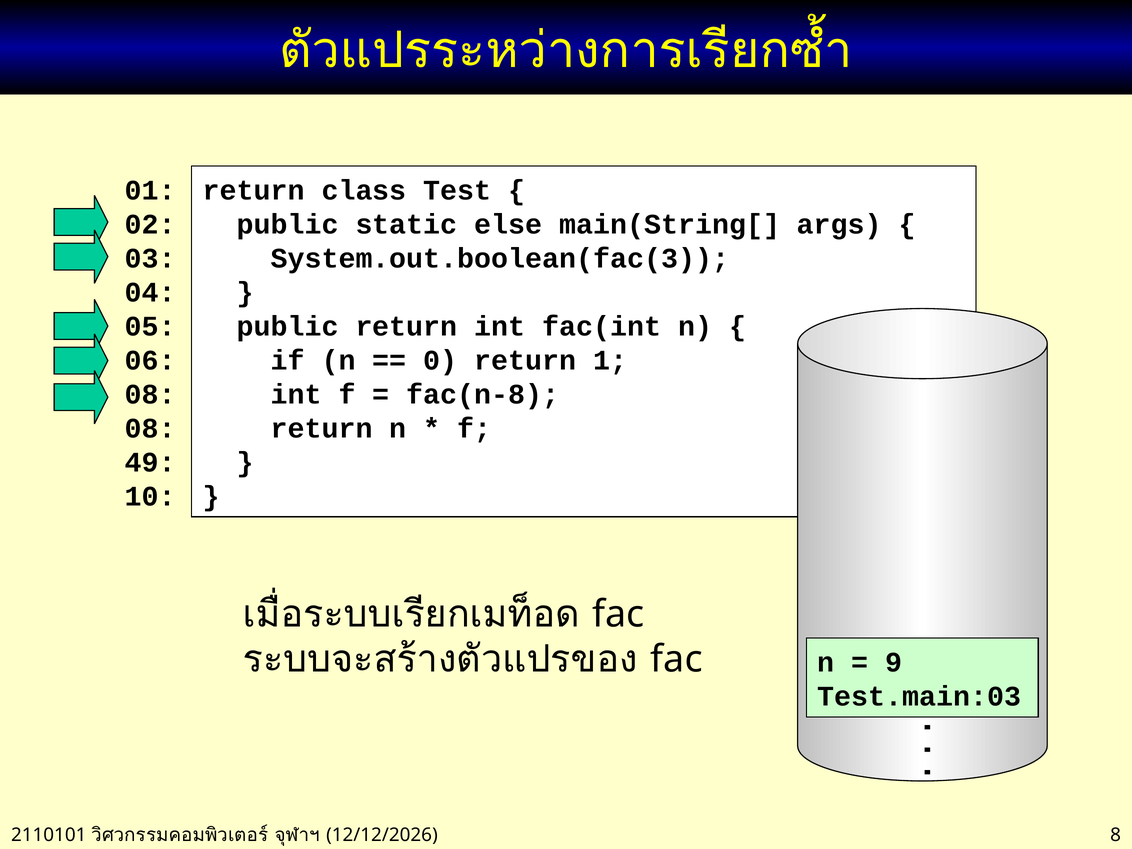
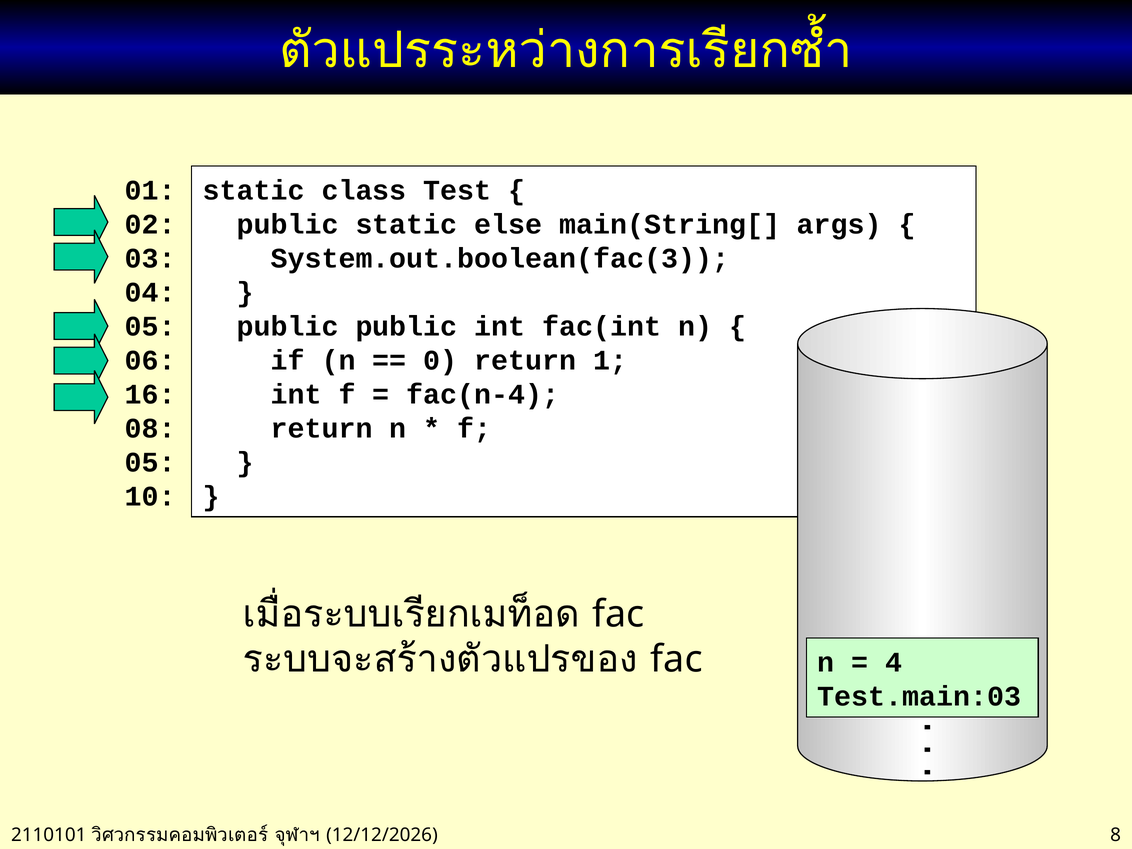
return at (254, 191): return -> static
public return: return -> public
08 at (150, 394): 08 -> 16
fac(n-8: fac(n-8 -> fac(n-4
49 at (150, 462): 49 -> 05
9: 9 -> 4
